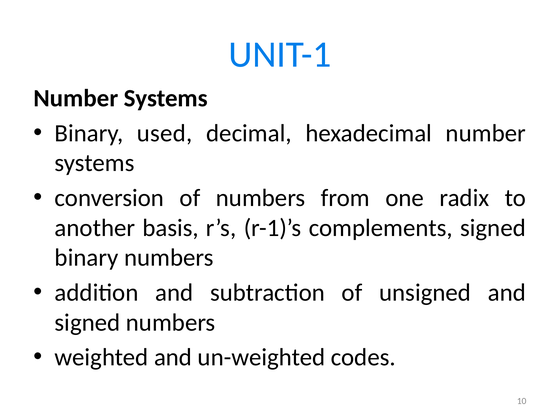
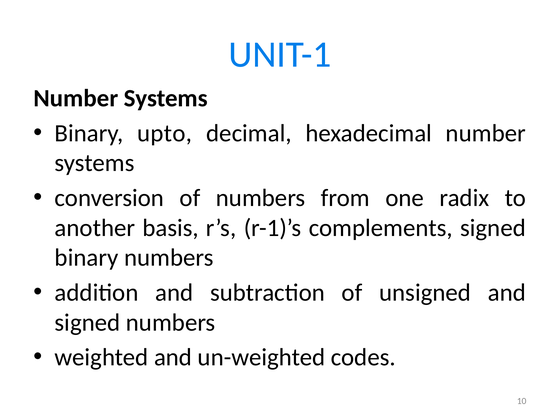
used: used -> upto
